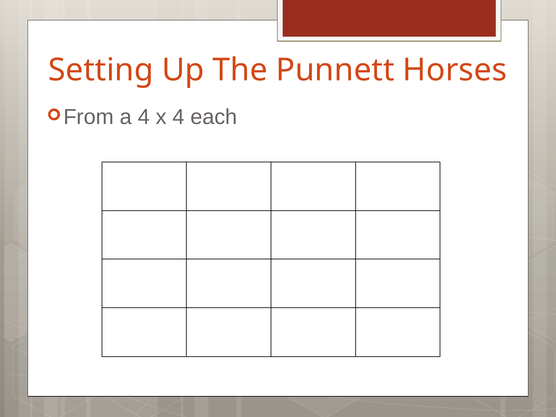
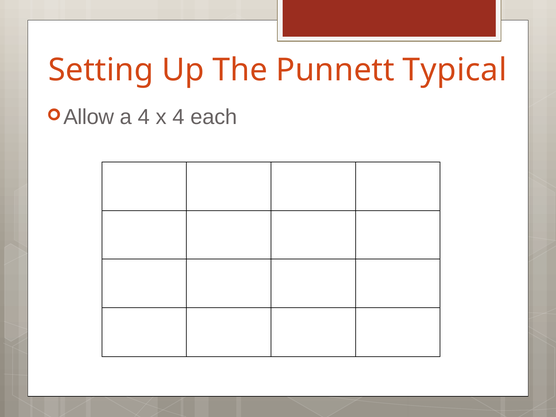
Horses: Horses -> Typical
From: From -> Allow
